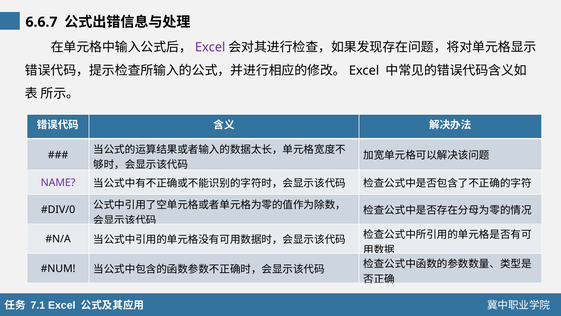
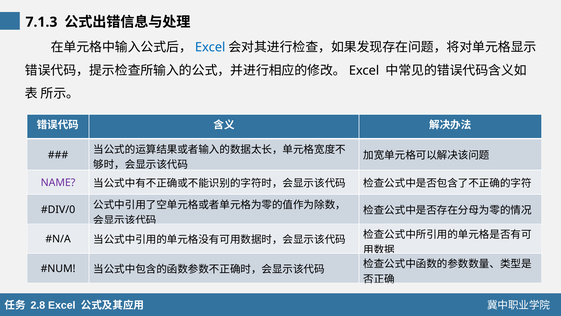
6.6.7: 6.6.7 -> 7.1.3
Excel at (210, 47) colour: purple -> blue
7.1: 7.1 -> 2.8
